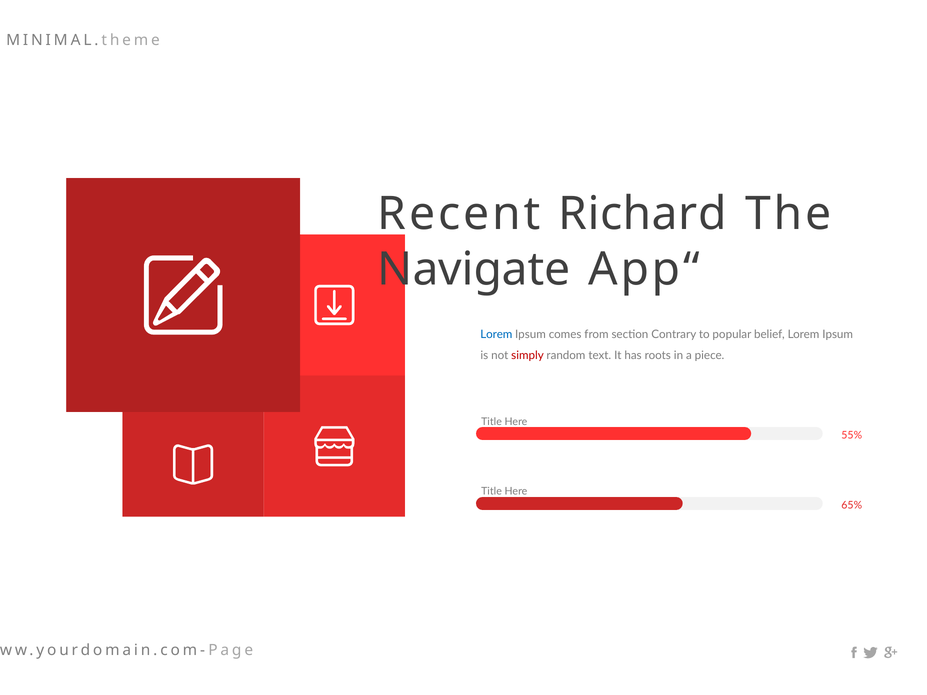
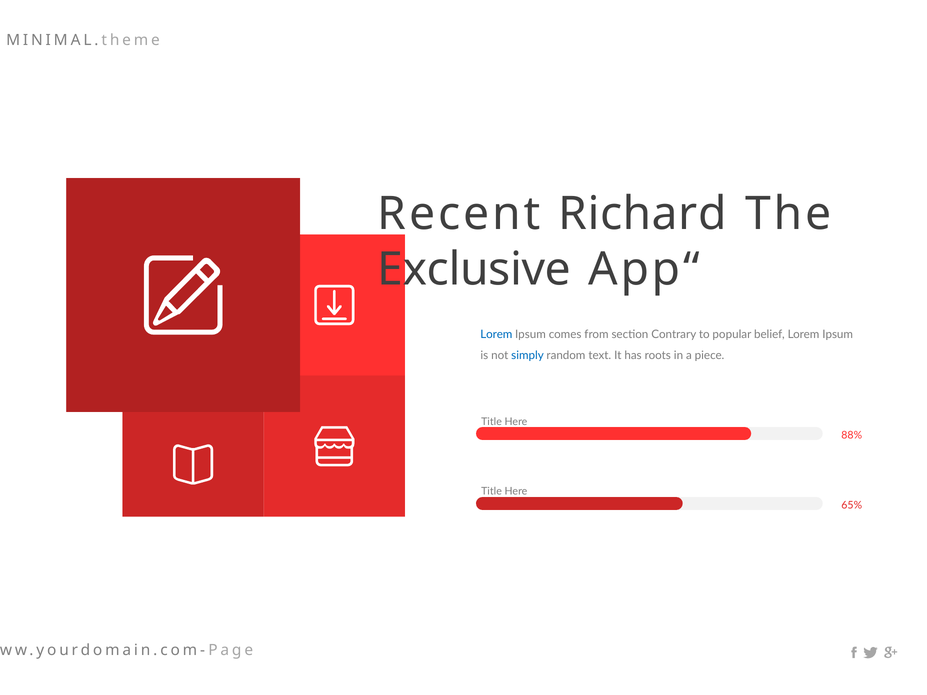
Navigate: Navigate -> Exclusive
simply colour: red -> blue
55%: 55% -> 88%
